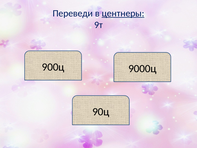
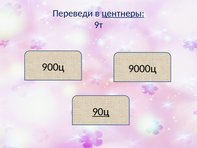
90ц underline: none -> present
